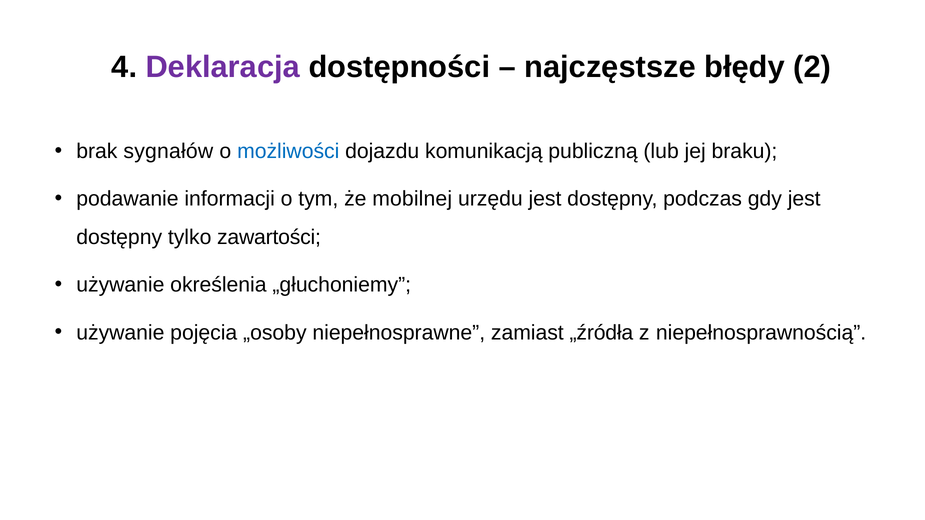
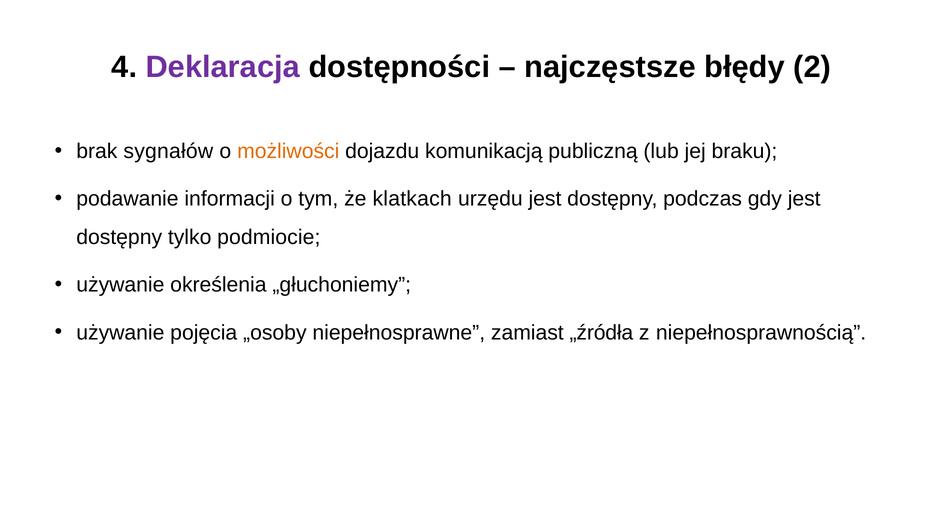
możliwości colour: blue -> orange
mobilnej: mobilnej -> klatkach
zawartości: zawartości -> podmiocie
